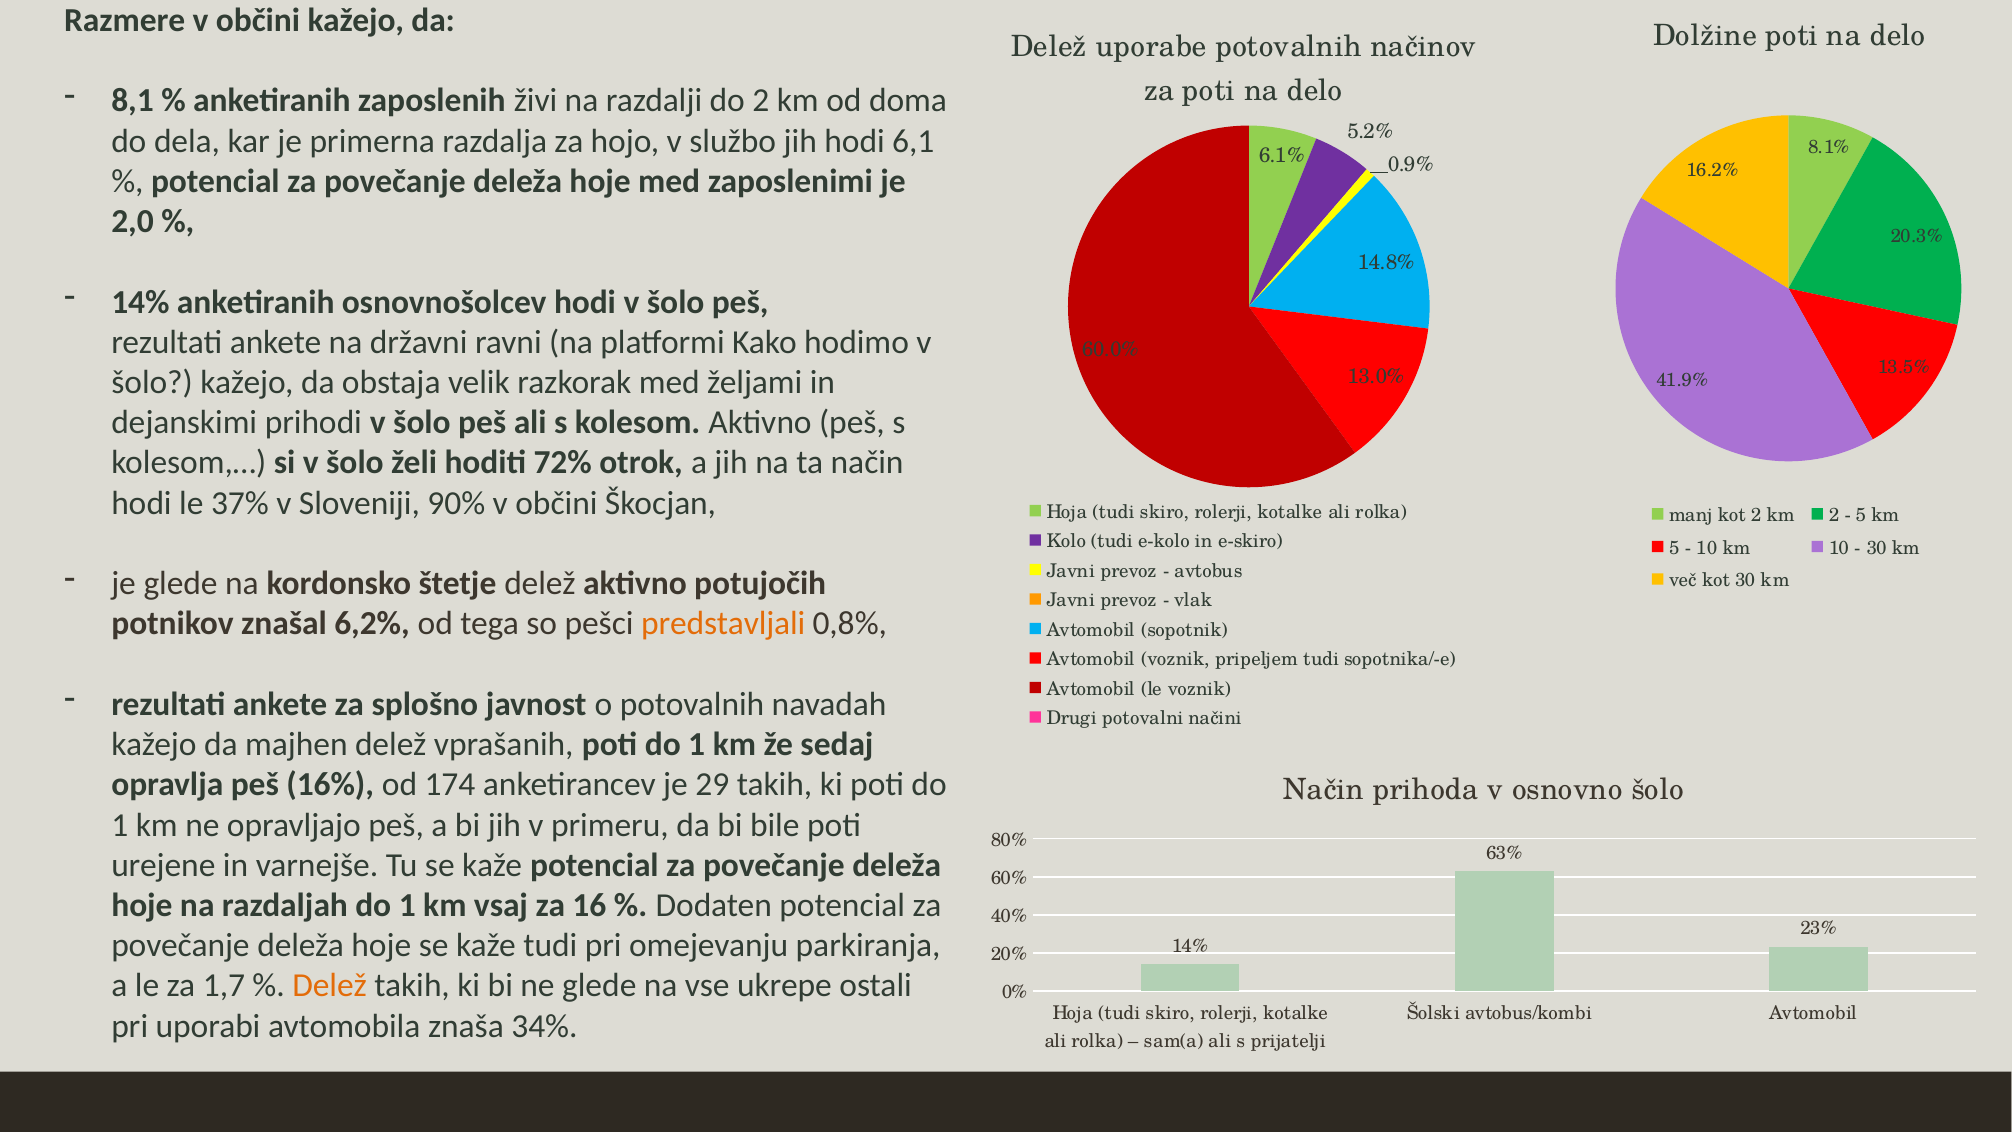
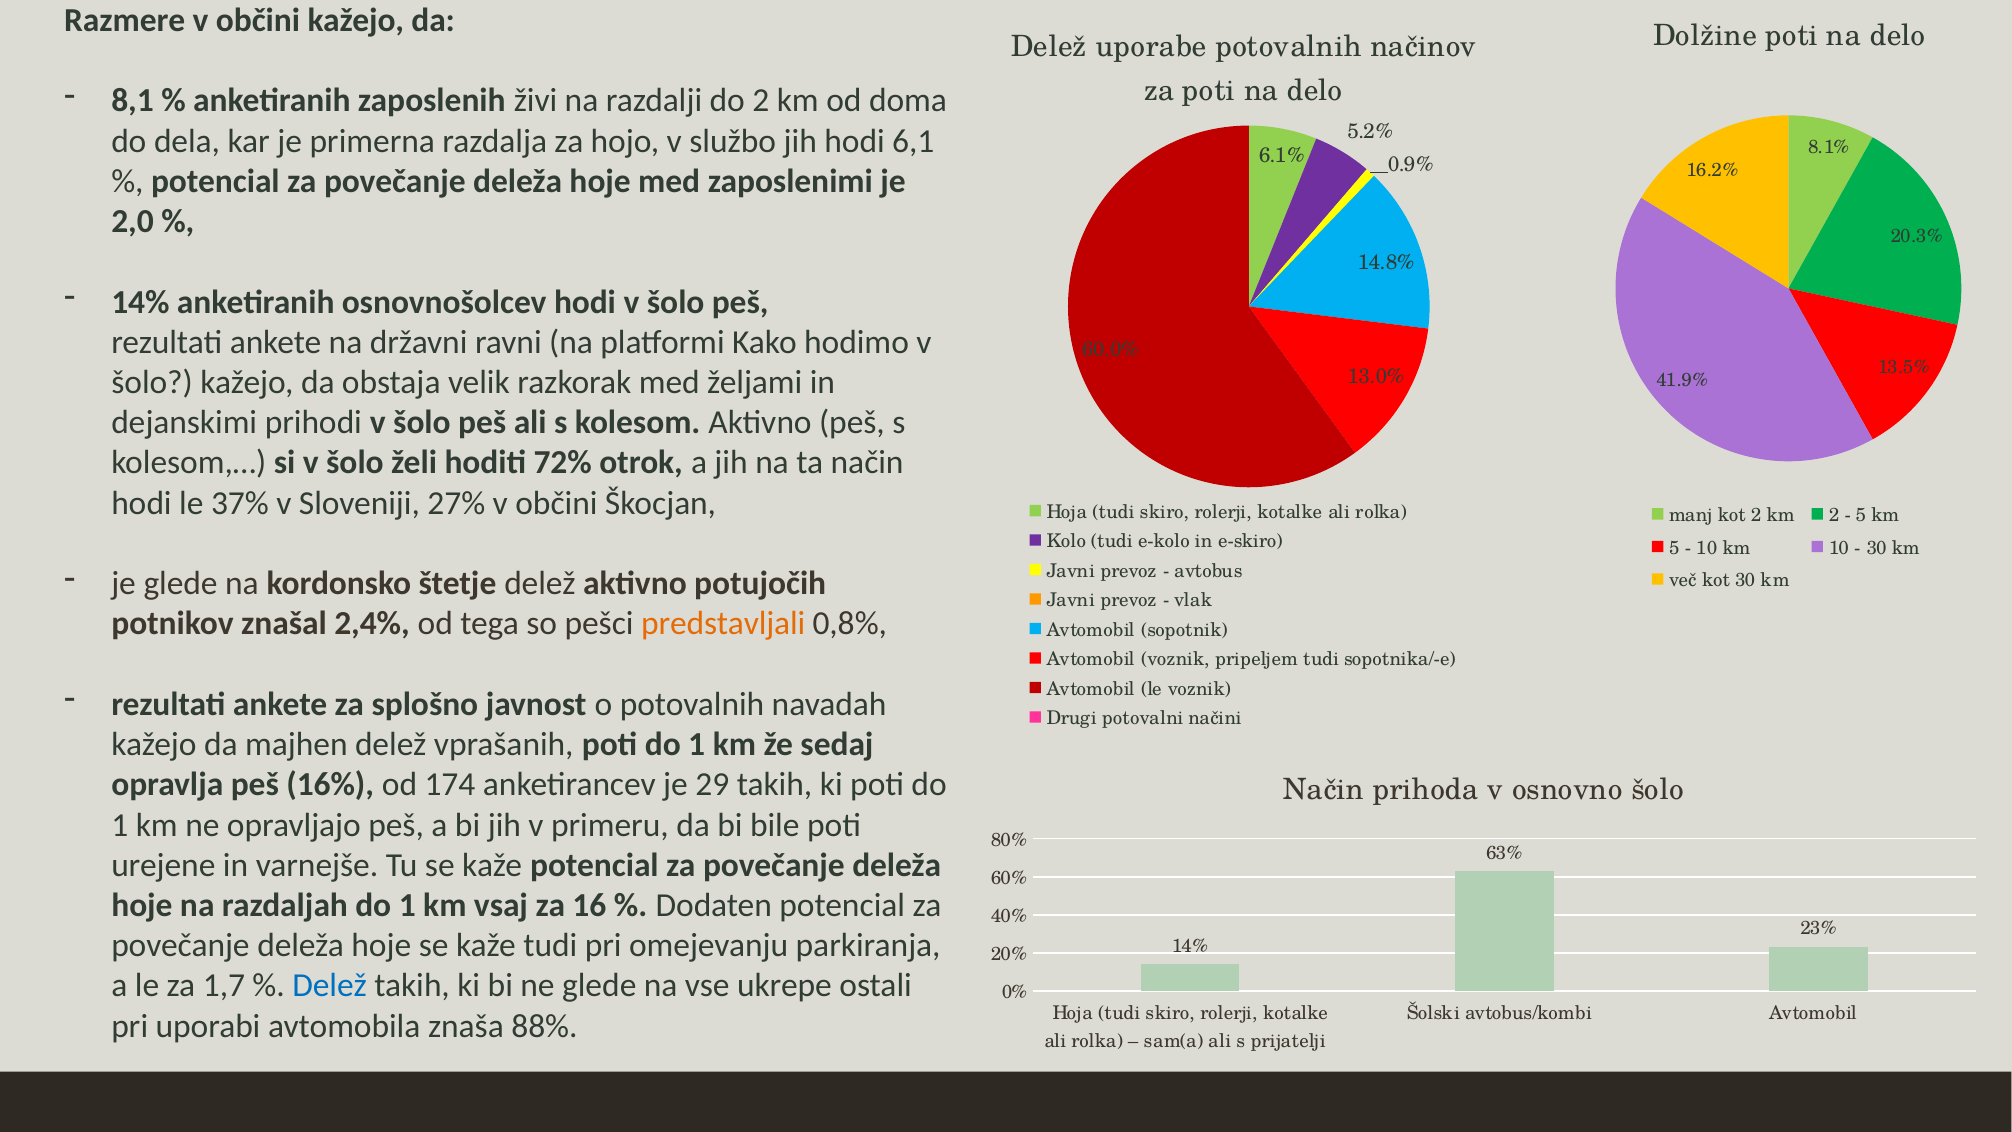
90%: 90% -> 27%
6,2%: 6,2% -> 2,4%
Delež at (330, 986) colour: orange -> blue
34%: 34% -> 88%
